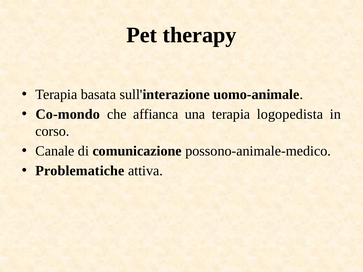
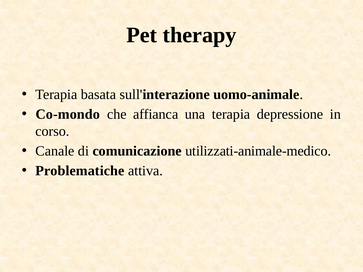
logopedista: logopedista -> depressione
possono-animale-medico: possono-animale-medico -> utilizzati-animale-medico
